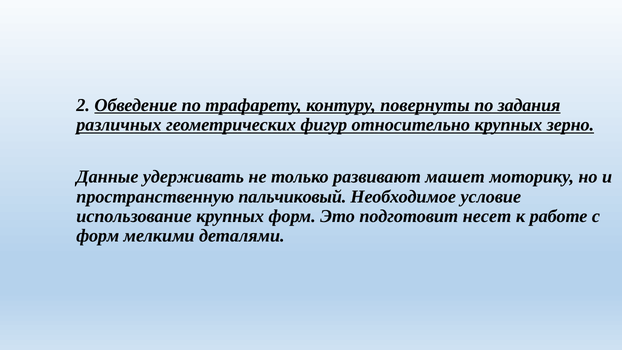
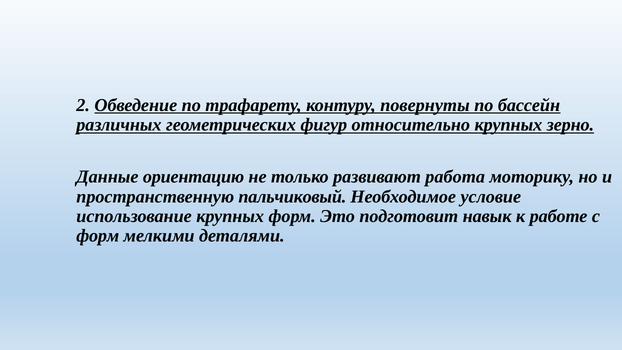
задания: задания -> бассейн
удерживать: удерживать -> ориентацию
машет: машет -> работа
несет: несет -> навык
